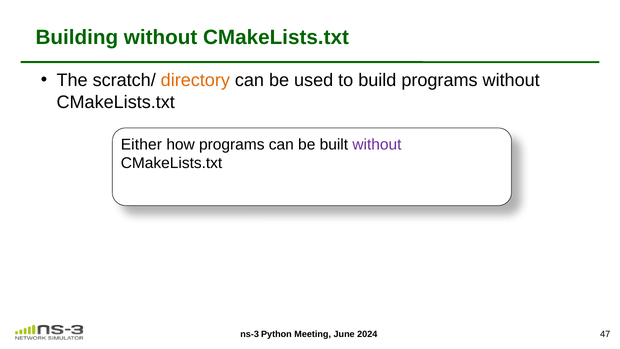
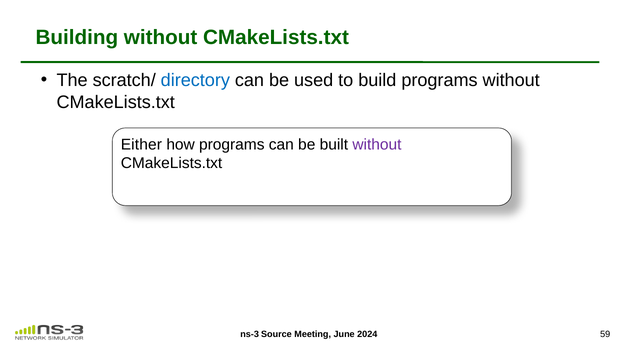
directory colour: orange -> blue
Python: Python -> Source
47: 47 -> 59
